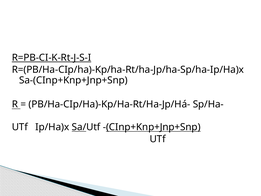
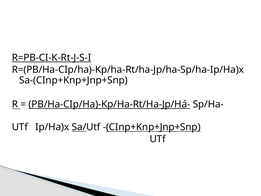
PB/Ha-CIp/Ha)-Kp/Ha-Rt/Ha-Jp/Há- underline: none -> present
